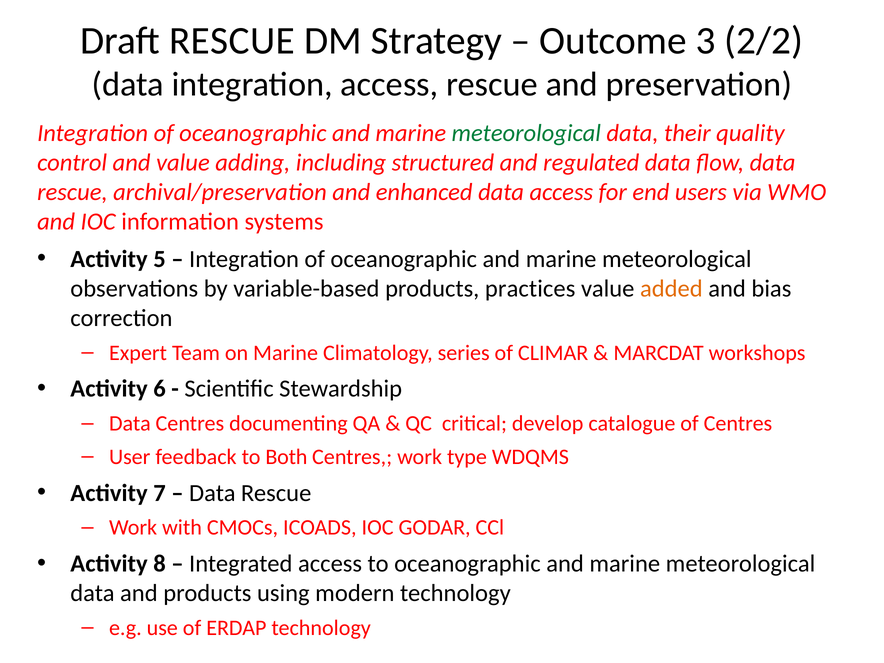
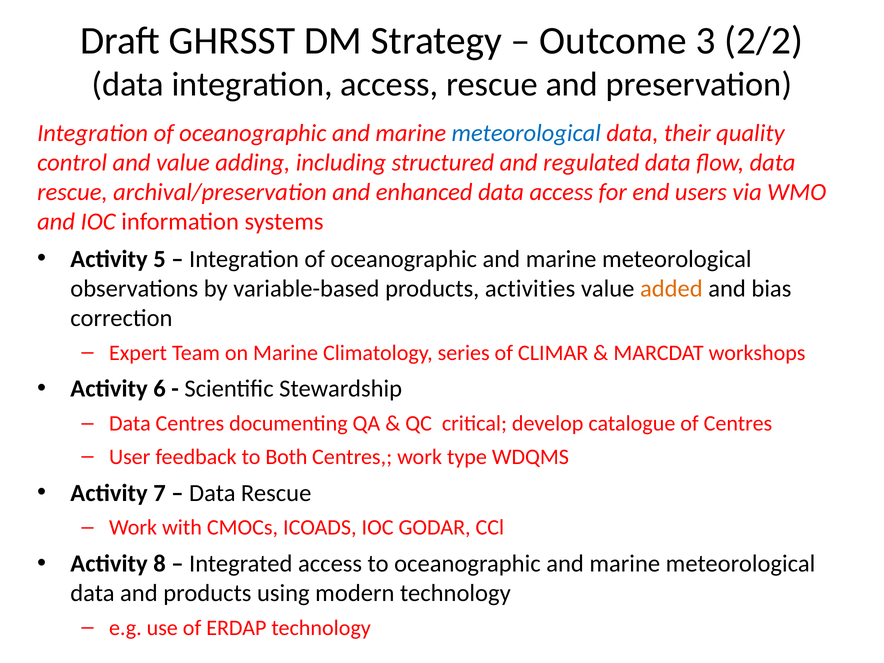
Draft RESCUE: RESCUE -> GHRSST
meteorological at (526, 133) colour: green -> blue
practices: practices -> activities
